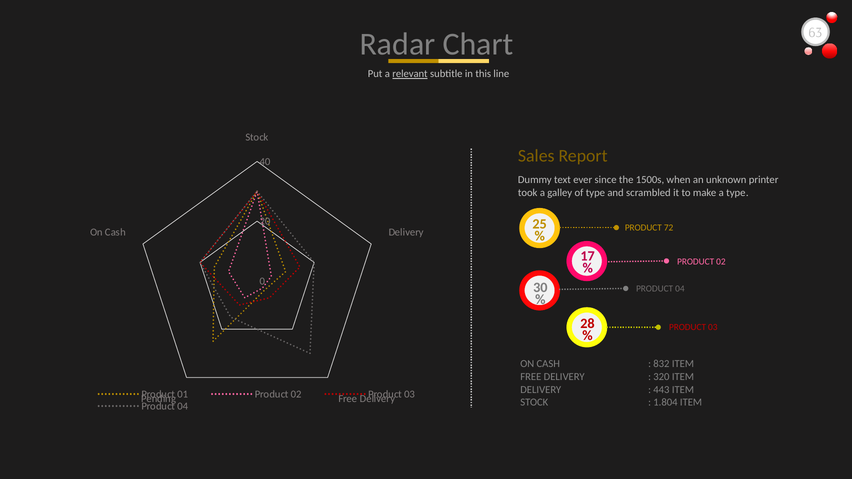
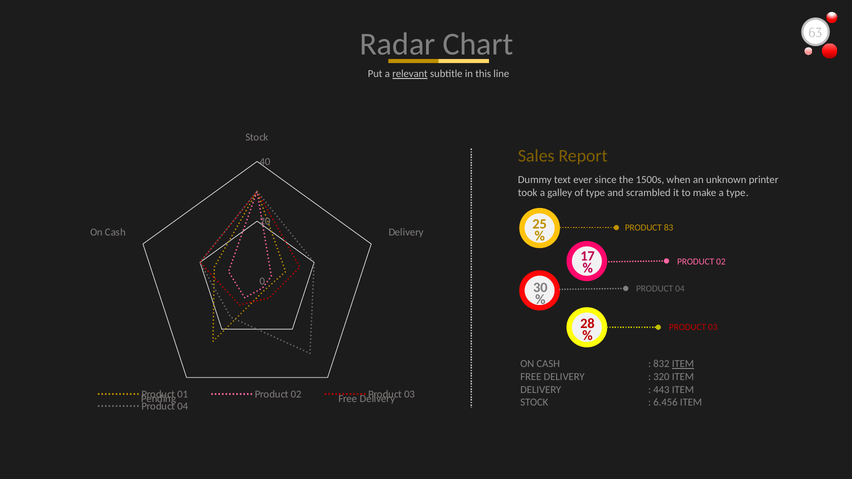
72: 72 -> 83
ITEM at (683, 364) underline: none -> present
1.804: 1.804 -> 6.456
